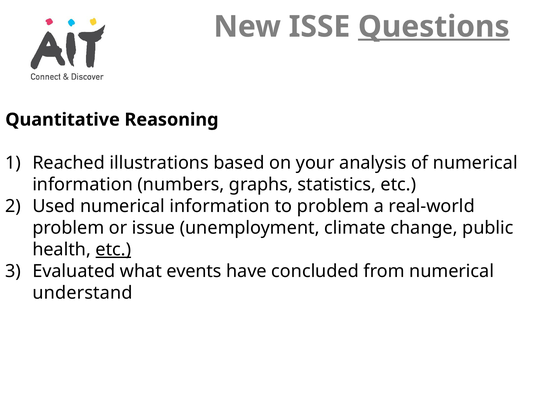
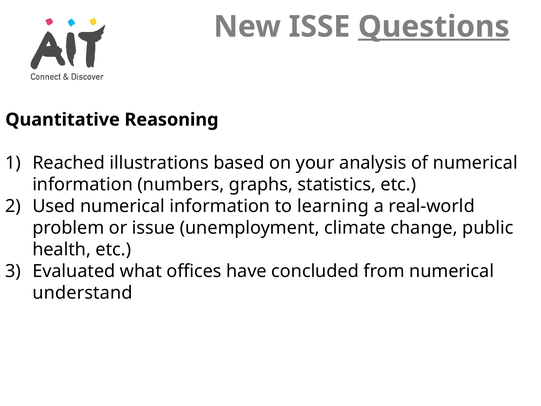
to problem: problem -> learning
etc at (113, 249) underline: present -> none
events: events -> offices
